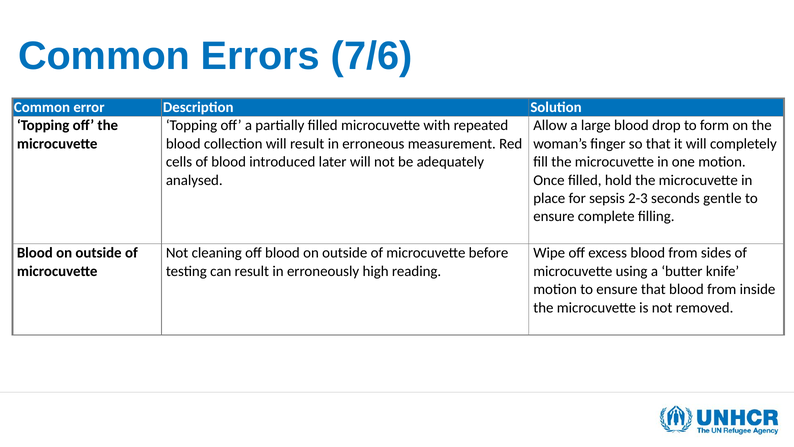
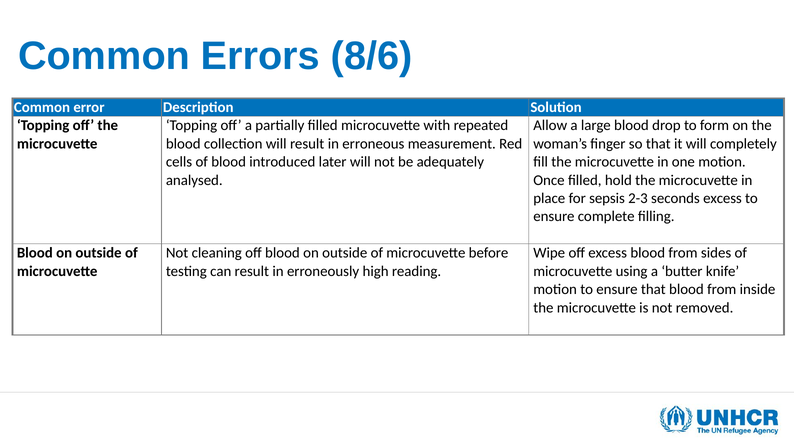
7/6: 7/6 -> 8/6
seconds gentle: gentle -> excess
